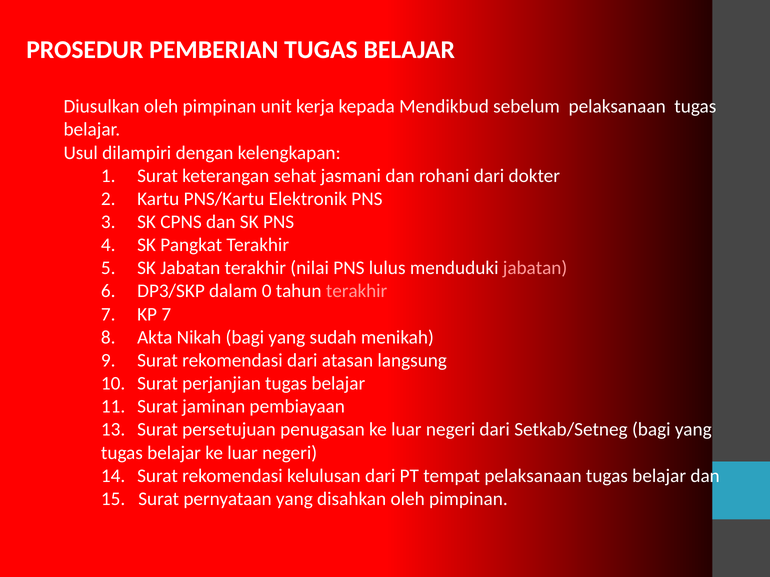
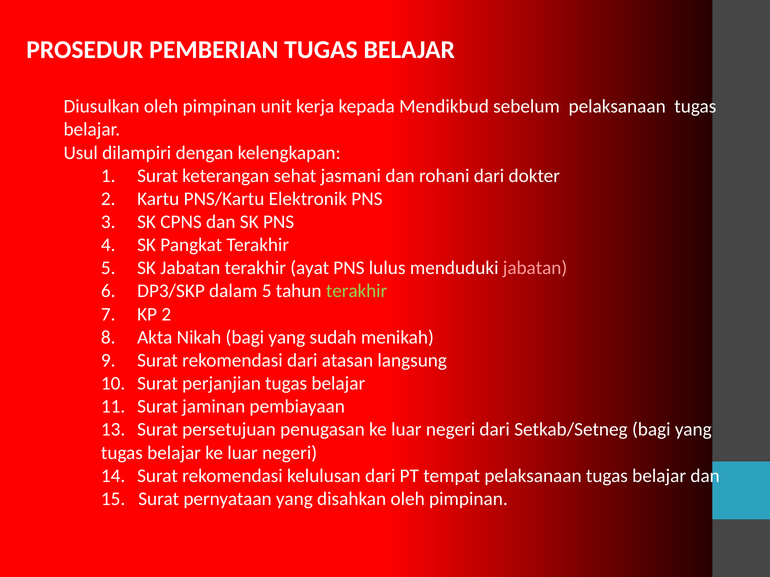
nilai: nilai -> ayat
dalam 0: 0 -> 5
terakhir at (357, 291) colour: pink -> light green
KP 7: 7 -> 2
